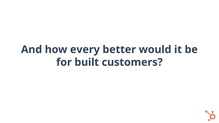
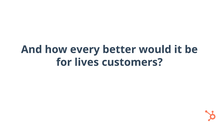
built: built -> lives
